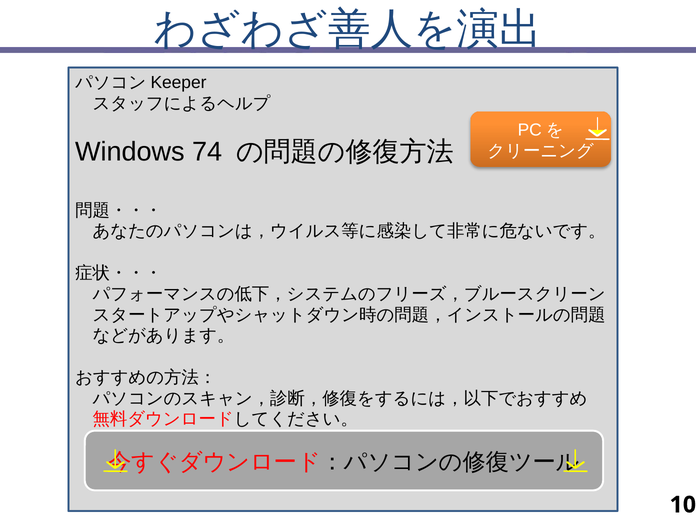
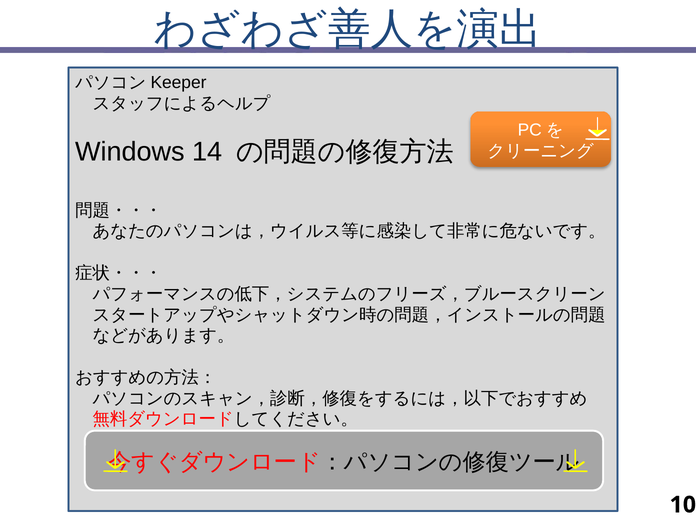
74: 74 -> 14
